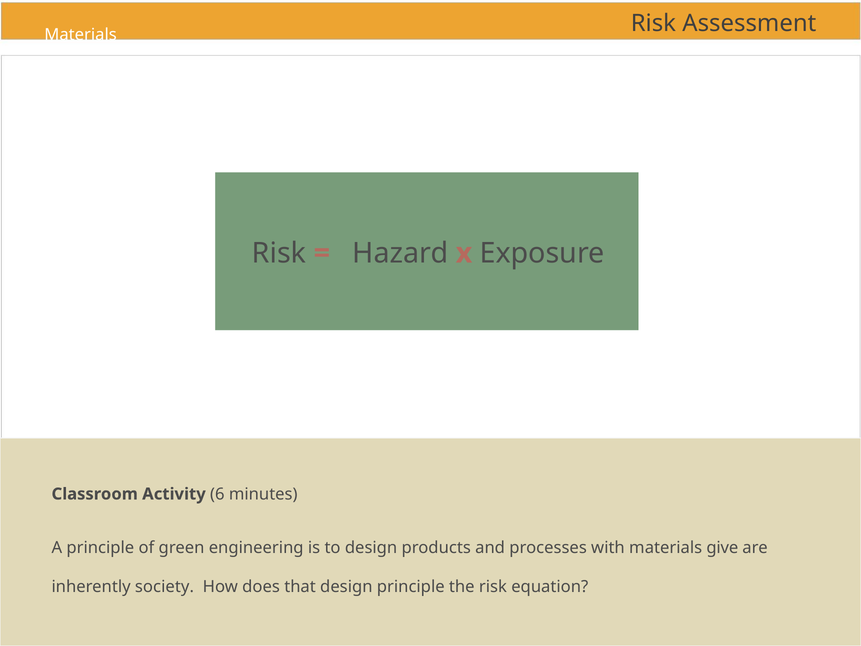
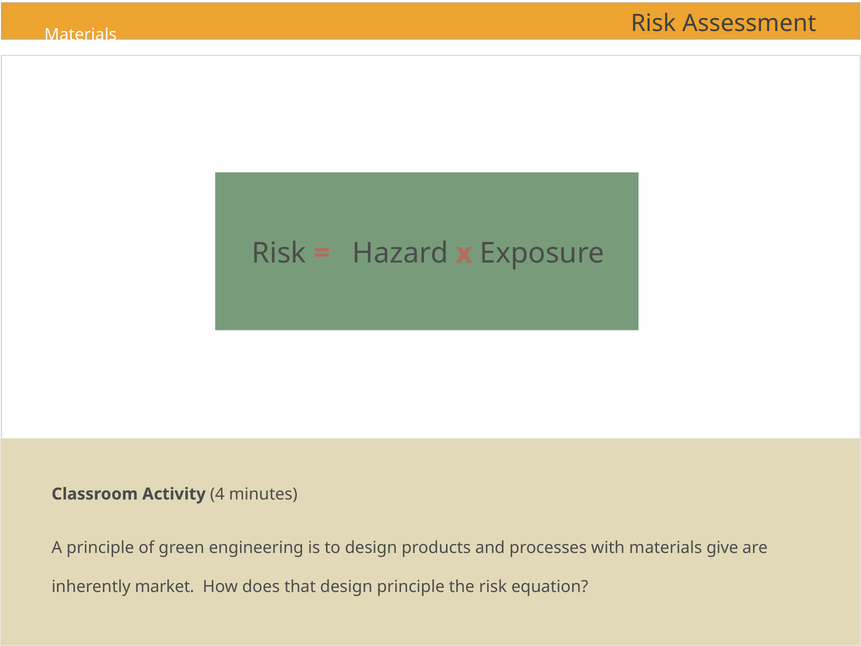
6: 6 -> 4
society: society -> market
